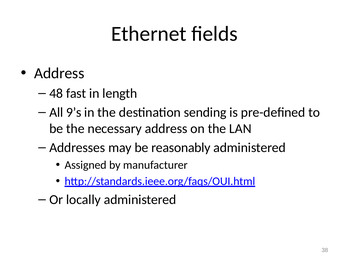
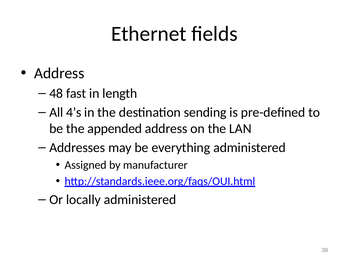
9’s: 9’s -> 4’s
necessary: necessary -> appended
reasonably: reasonably -> everything
